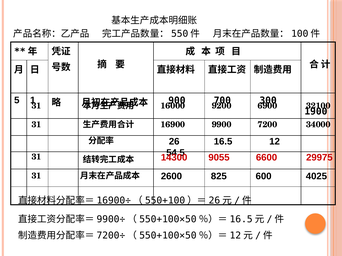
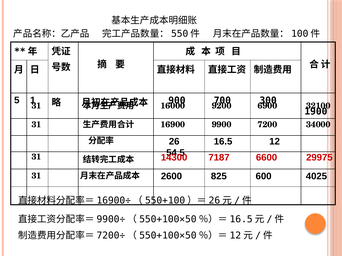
9055: 9055 -> 7187
